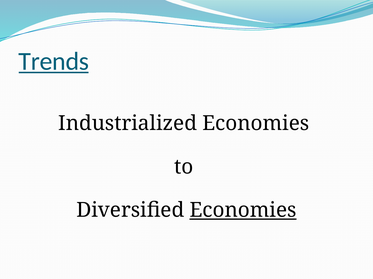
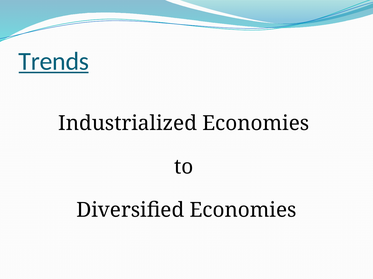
Economies at (243, 211) underline: present -> none
